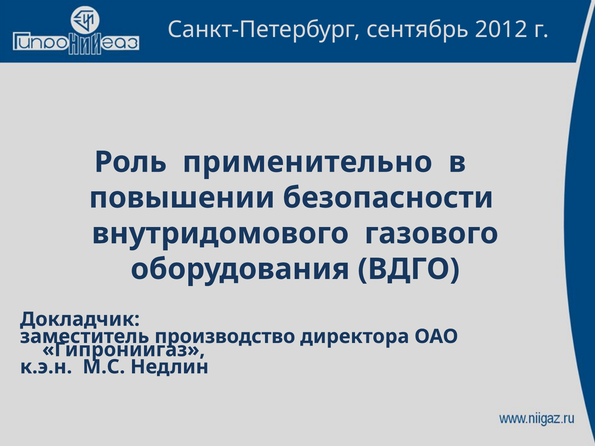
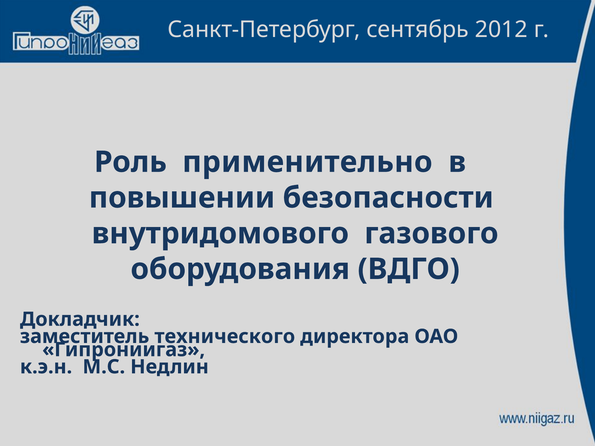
производство: производство -> технического
